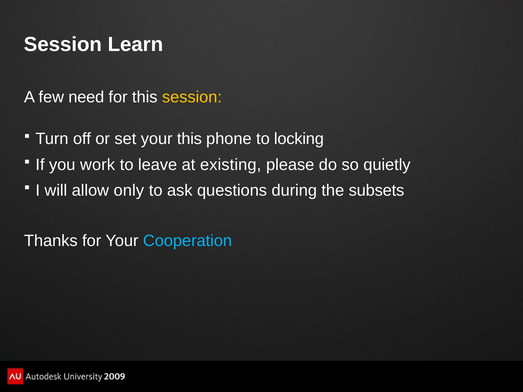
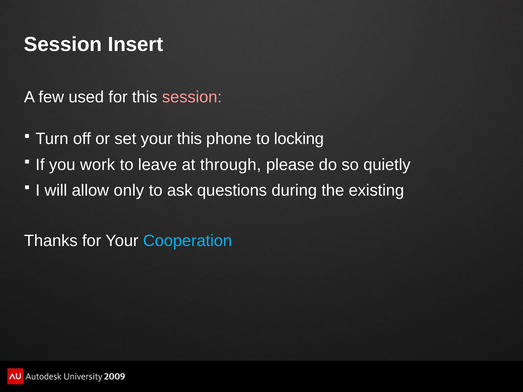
Learn: Learn -> Insert
need: need -> used
session at (192, 97) colour: yellow -> pink
existing: existing -> through
subsets: subsets -> existing
